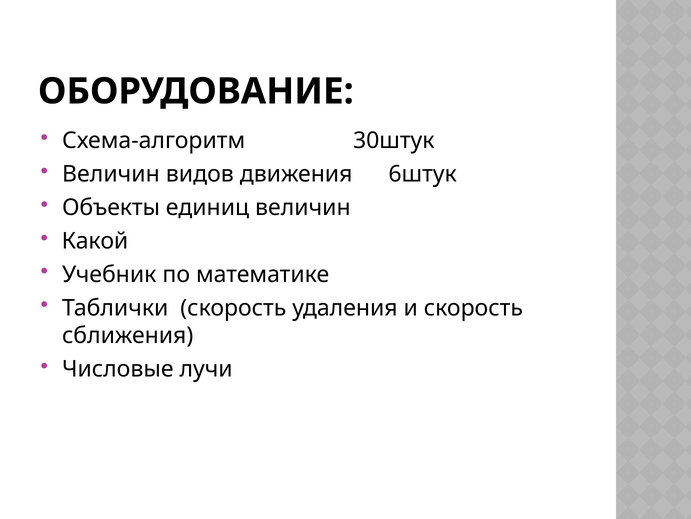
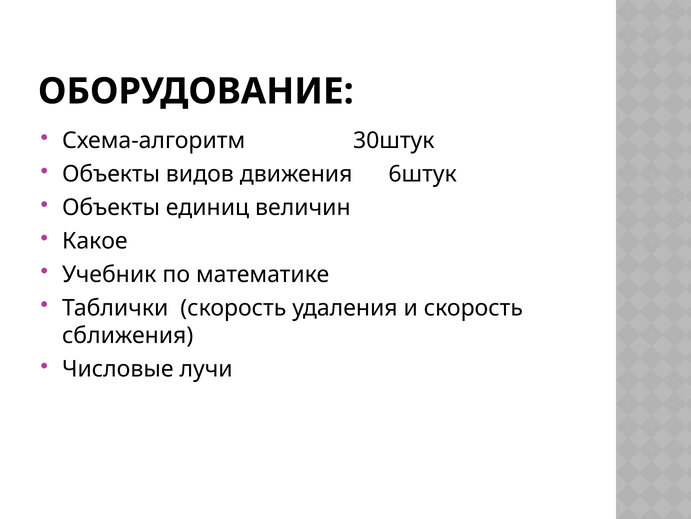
Величин at (111, 174): Величин -> Объекты
Какой: Какой -> Какое
